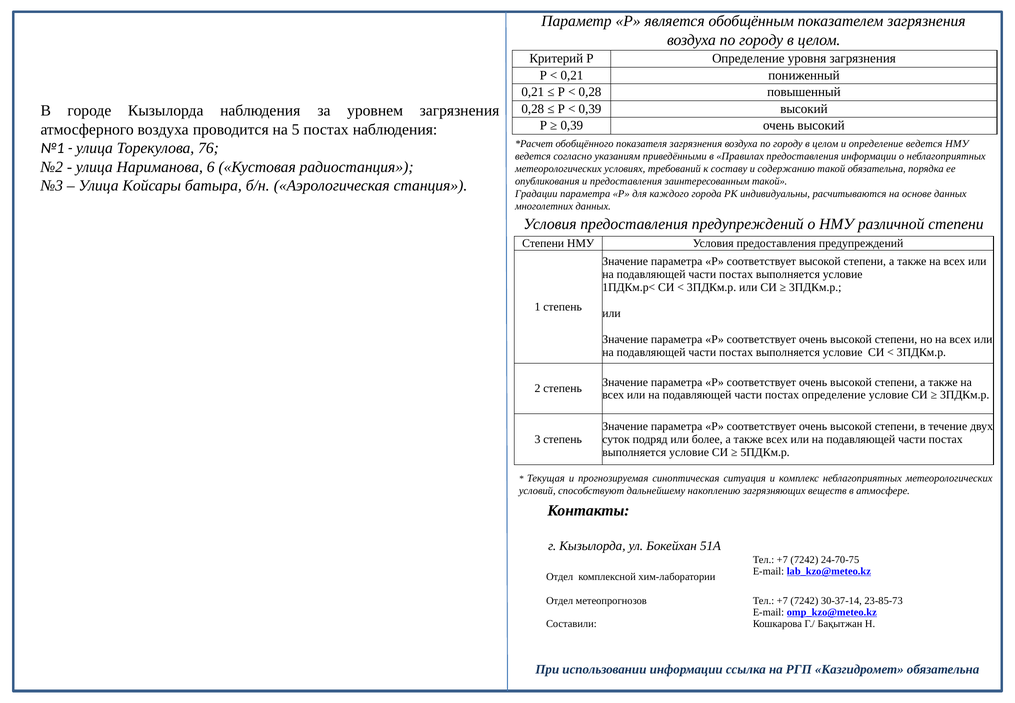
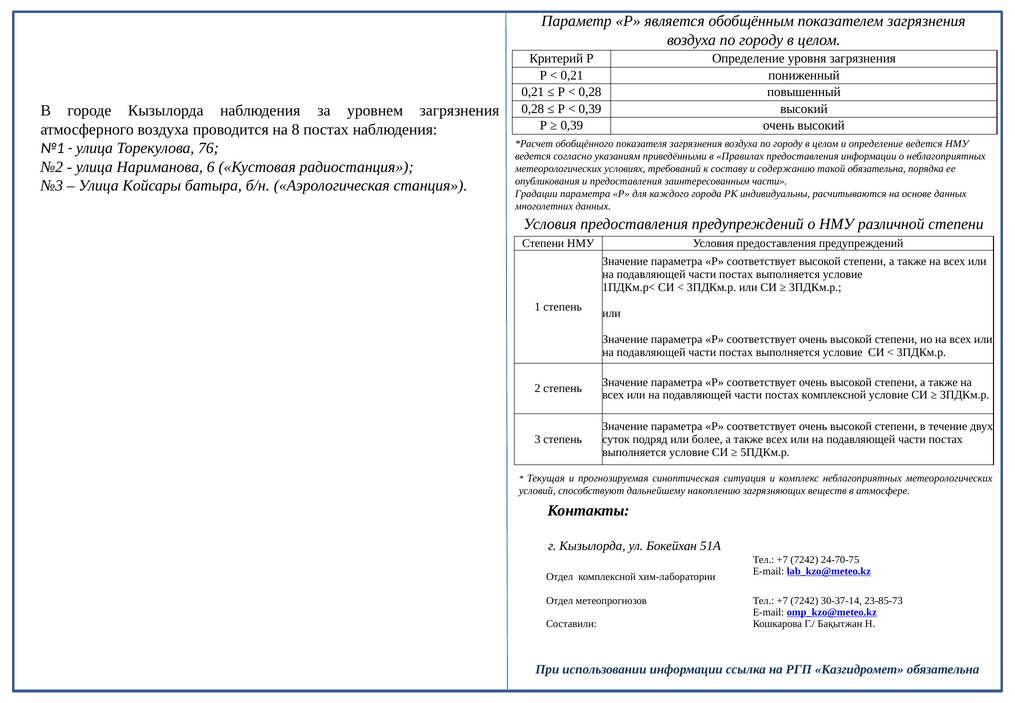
5: 5 -> 8
заинтересованным такой: такой -> части
постах определение: определение -> комплексной
